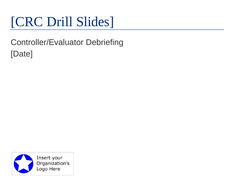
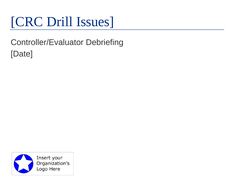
Slides: Slides -> Issues
